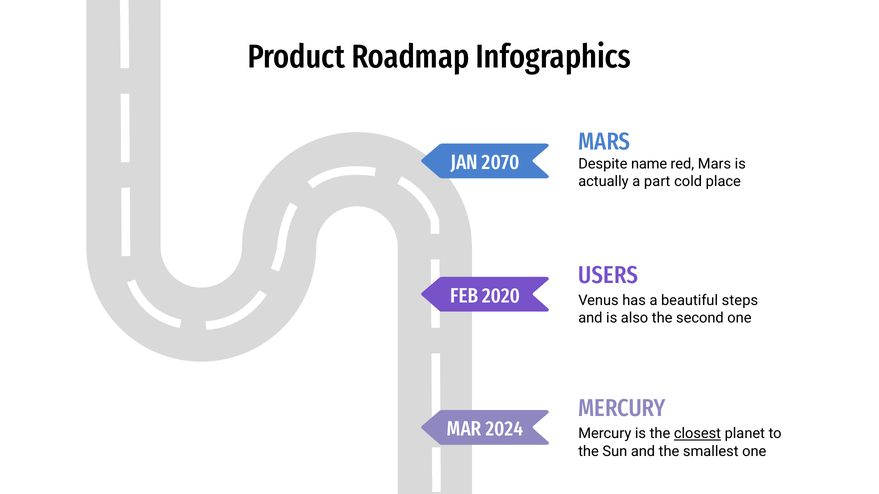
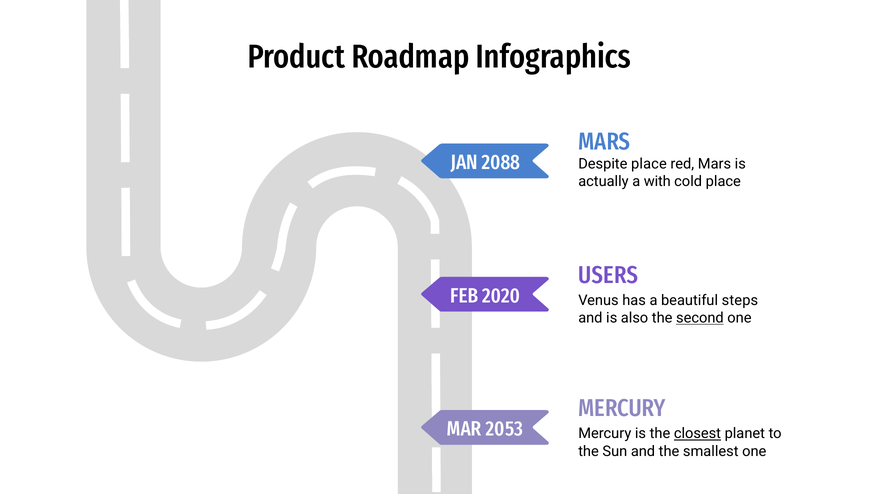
2070: 2070 -> 2088
Despite name: name -> place
part: part -> with
second underline: none -> present
2024: 2024 -> 2053
